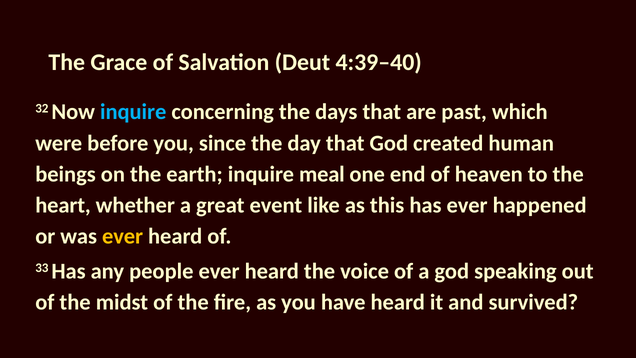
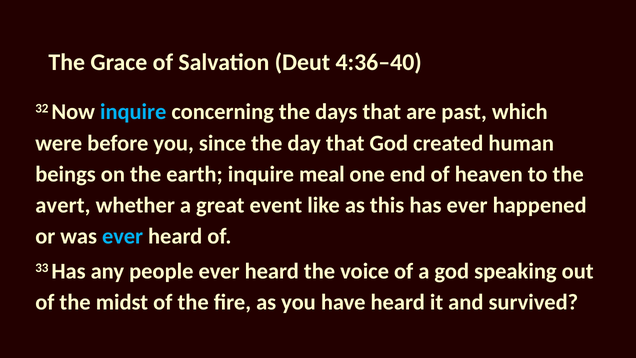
4:39–40: 4:39–40 -> 4:36–40
heart: heart -> avert
ever at (123, 236) colour: yellow -> light blue
